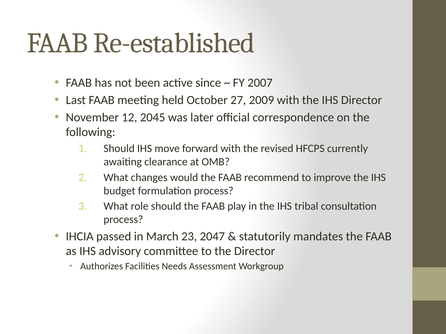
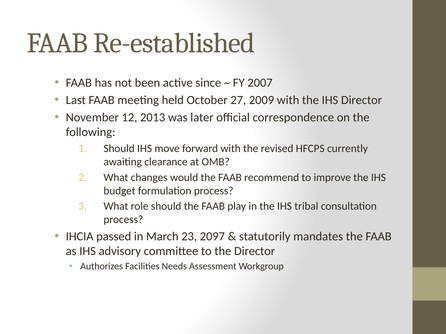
2045: 2045 -> 2013
2047: 2047 -> 2097
